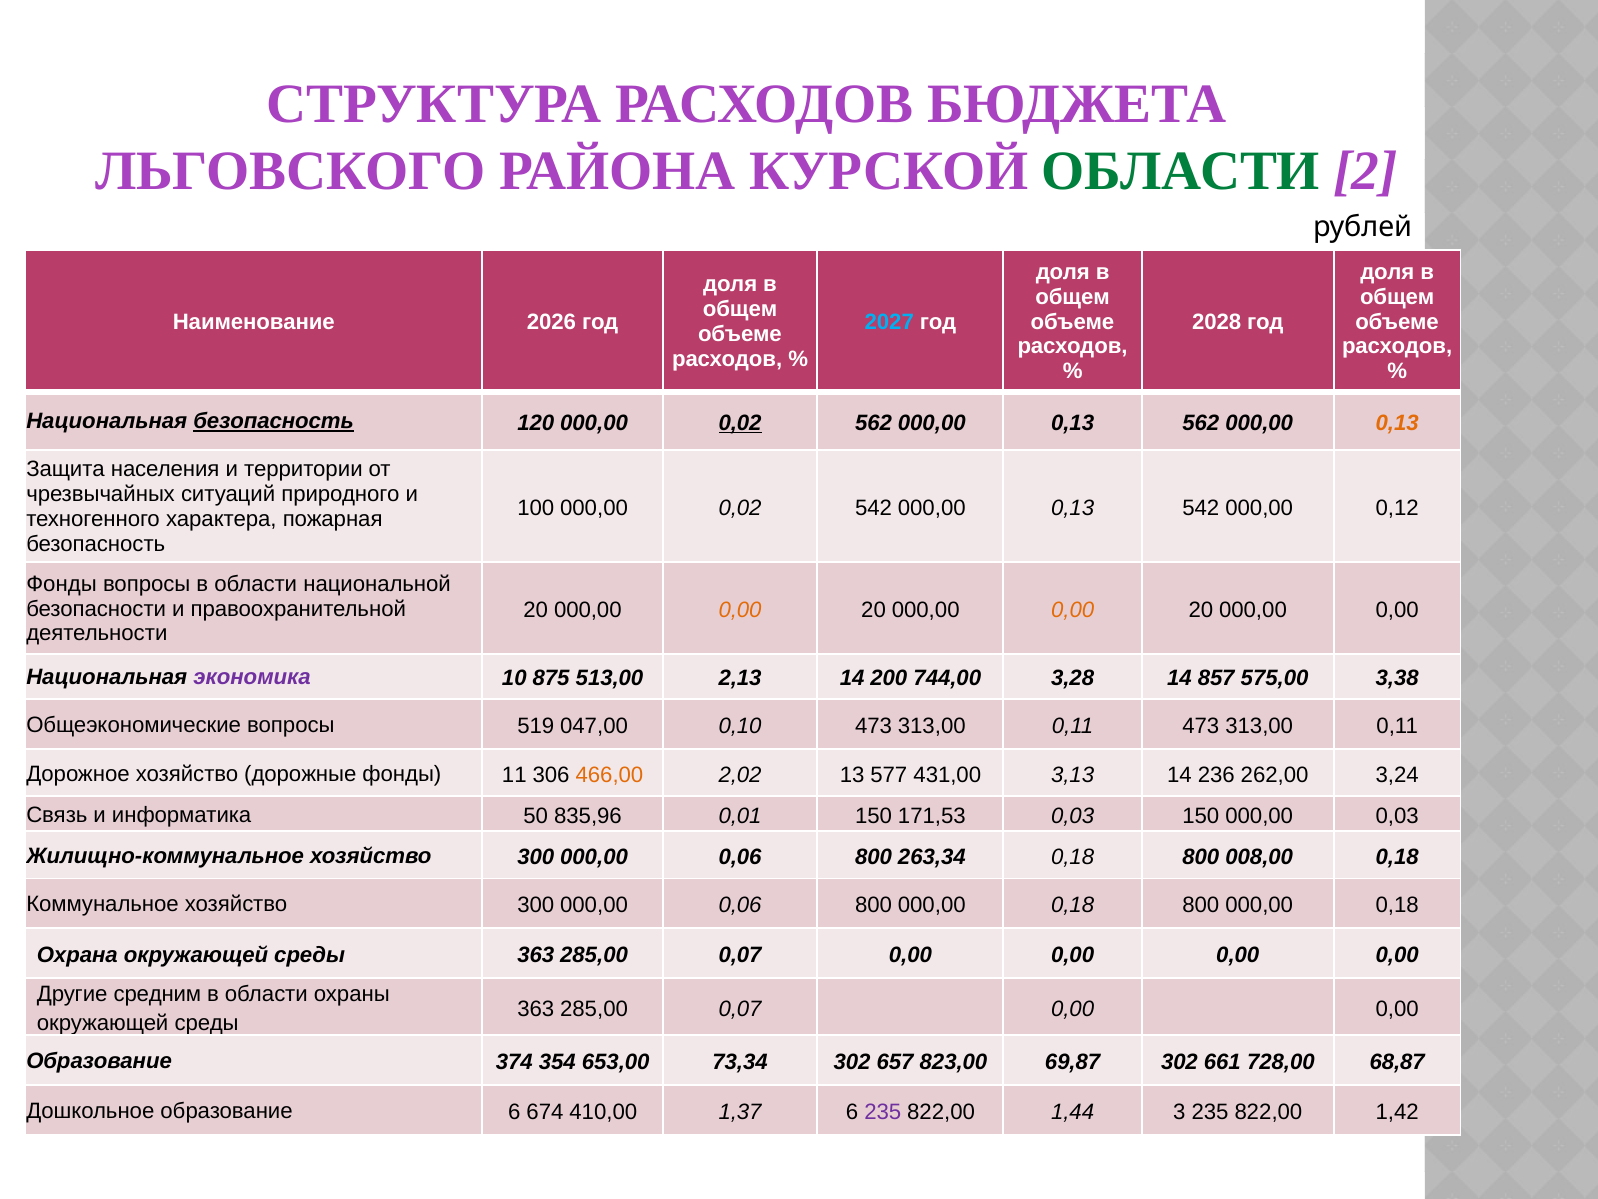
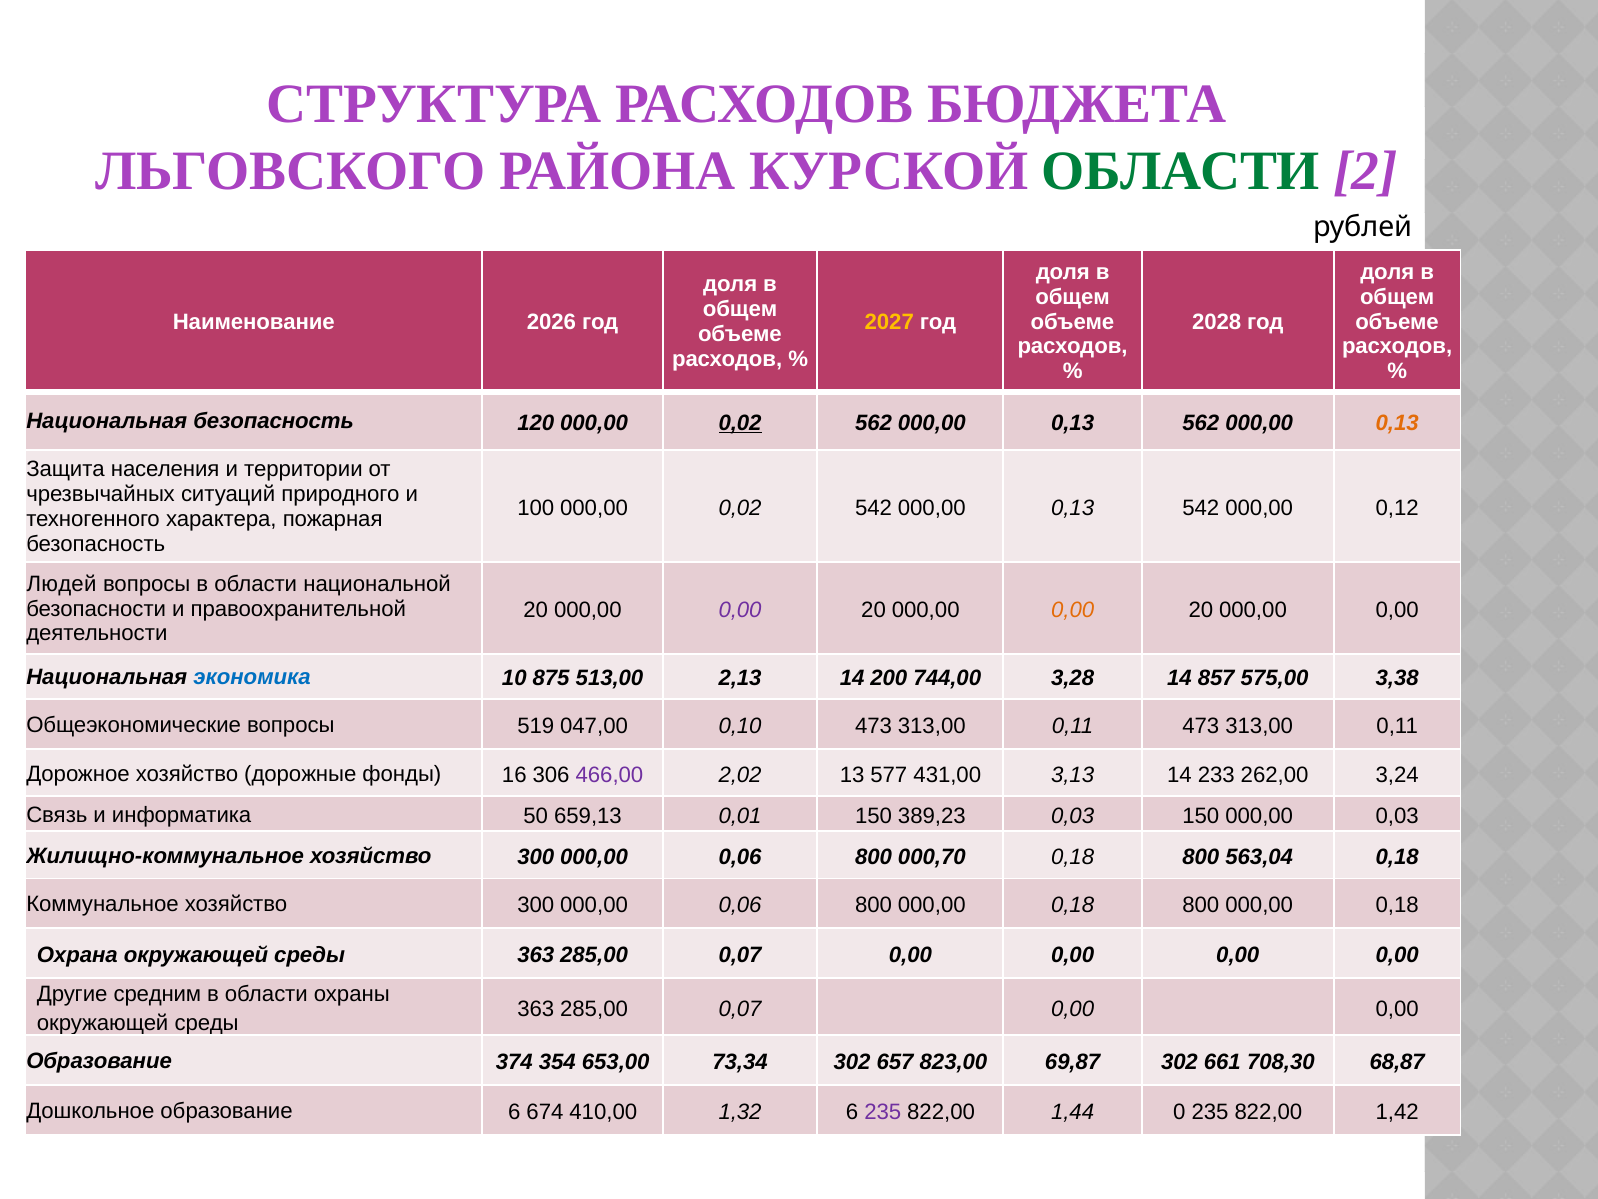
2027 colour: light blue -> yellow
безопасность at (274, 421) underline: present -> none
Фонды at (62, 584): Фонды -> Людей
0,00 at (740, 610) colour: orange -> purple
экономика colour: purple -> blue
11: 11 -> 16
466,00 colour: orange -> purple
236: 236 -> 233
835,96: 835,96 -> 659,13
171,53: 171,53 -> 389,23
263,34: 263,34 -> 000,70
008,00: 008,00 -> 563,04
728,00: 728,00 -> 708,30
1,37: 1,37 -> 1,32
3: 3 -> 0
